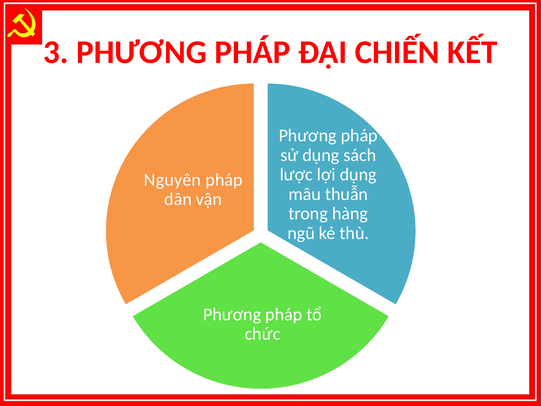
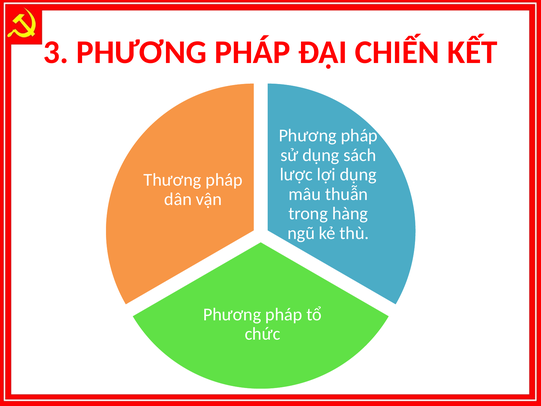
Nguyên: Nguyên -> Thương
